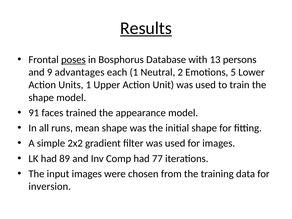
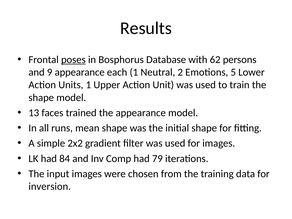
Results underline: present -> none
13: 13 -> 62
9 advantages: advantages -> appearance
91: 91 -> 13
89: 89 -> 84
77: 77 -> 79
